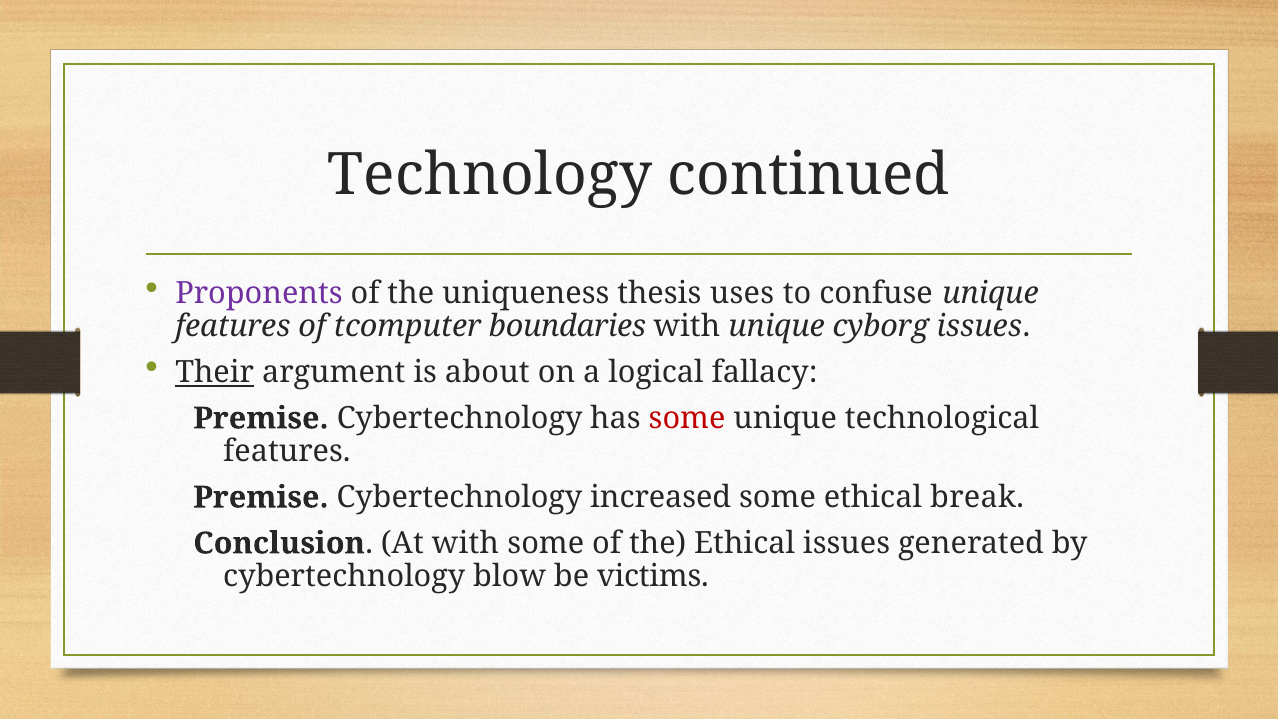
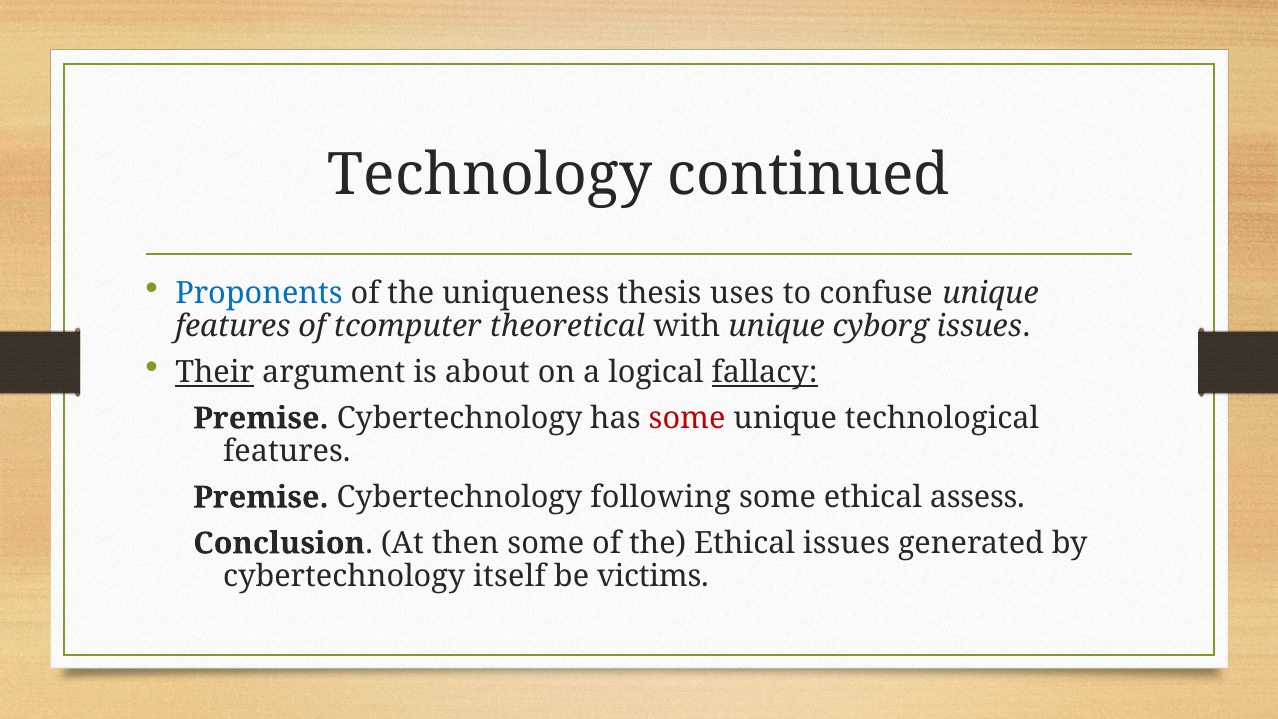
Proponents colour: purple -> blue
boundaries: boundaries -> theoretical
fallacy underline: none -> present
increased: increased -> following
break: break -> assess
At with: with -> then
blow: blow -> itself
